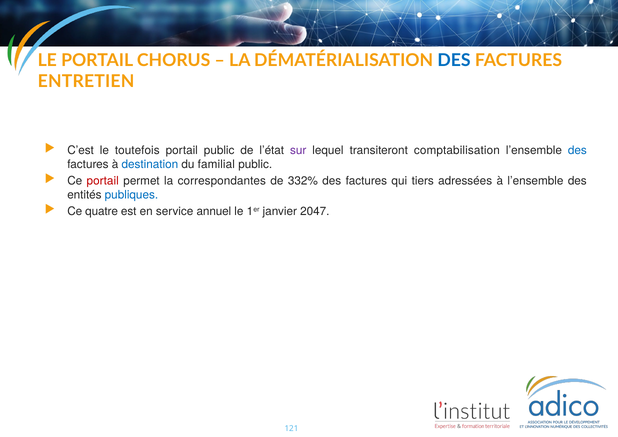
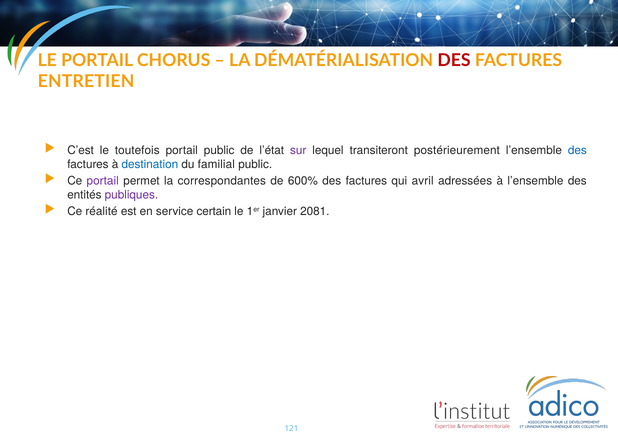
DES at (454, 60) colour: blue -> red
comptabilisation: comptabilisation -> postérieurement
portail at (103, 181) colour: red -> purple
332%: 332% -> 600%
tiers: tiers -> avril
publiques colour: blue -> purple
quatre: quatre -> réalité
annuel: annuel -> certain
2047: 2047 -> 2081
